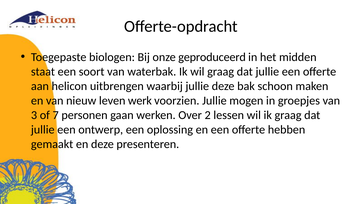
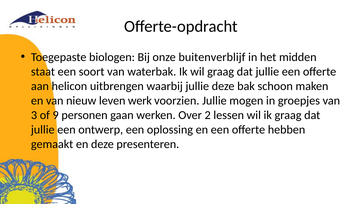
geproduceerd: geproduceerd -> buitenverblijf
7: 7 -> 9
